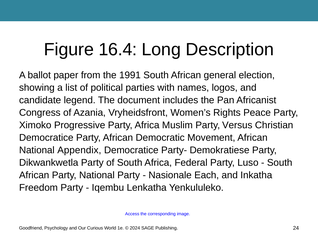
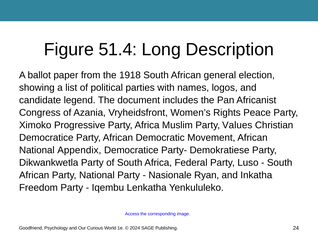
16.4: 16.4 -> 51.4
1991: 1991 -> 1918
Versus: Versus -> Values
Each: Each -> Ryan
